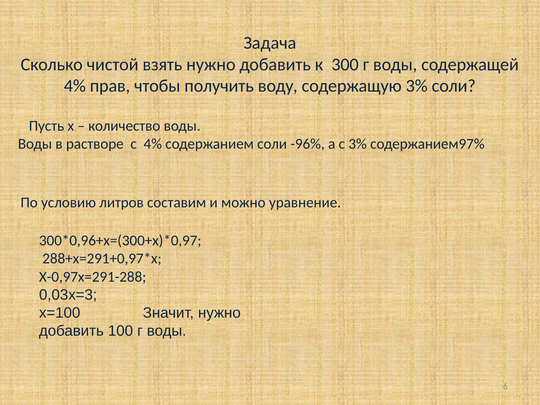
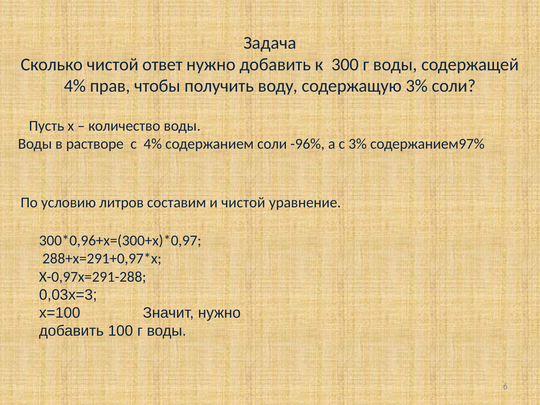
взять: взять -> ответ
и можно: можно -> чистой
